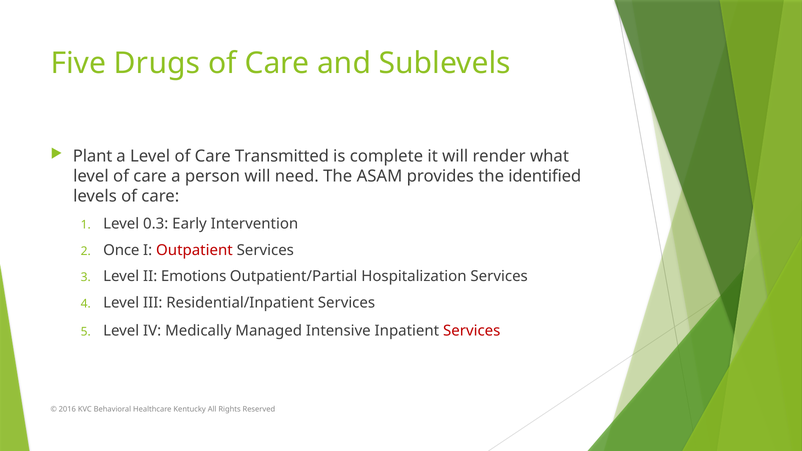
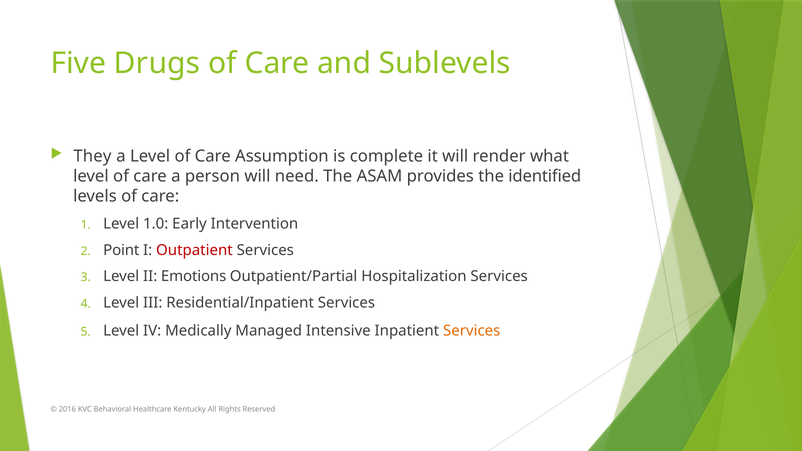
Plant: Plant -> They
Transmitted: Transmitted -> Assumption
0.3: 0.3 -> 1.0
Once: Once -> Point
Services at (472, 331) colour: red -> orange
